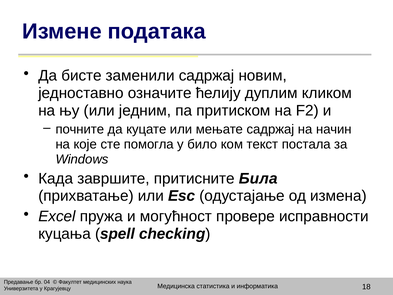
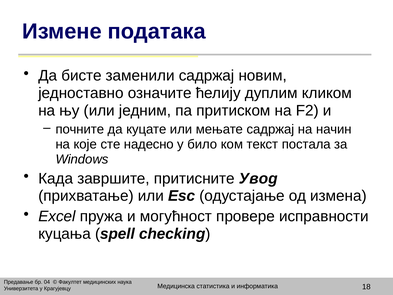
помогла: помогла -> надесно
Била: Била -> Увод
